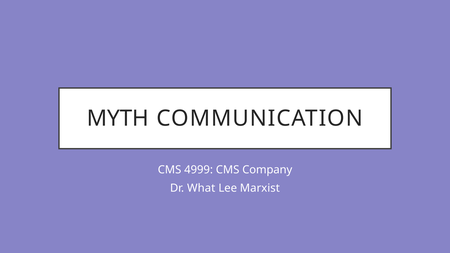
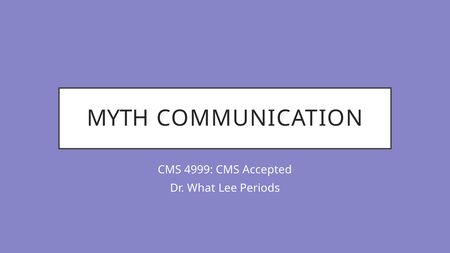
Company: Company -> Accepted
Marxist: Marxist -> Periods
